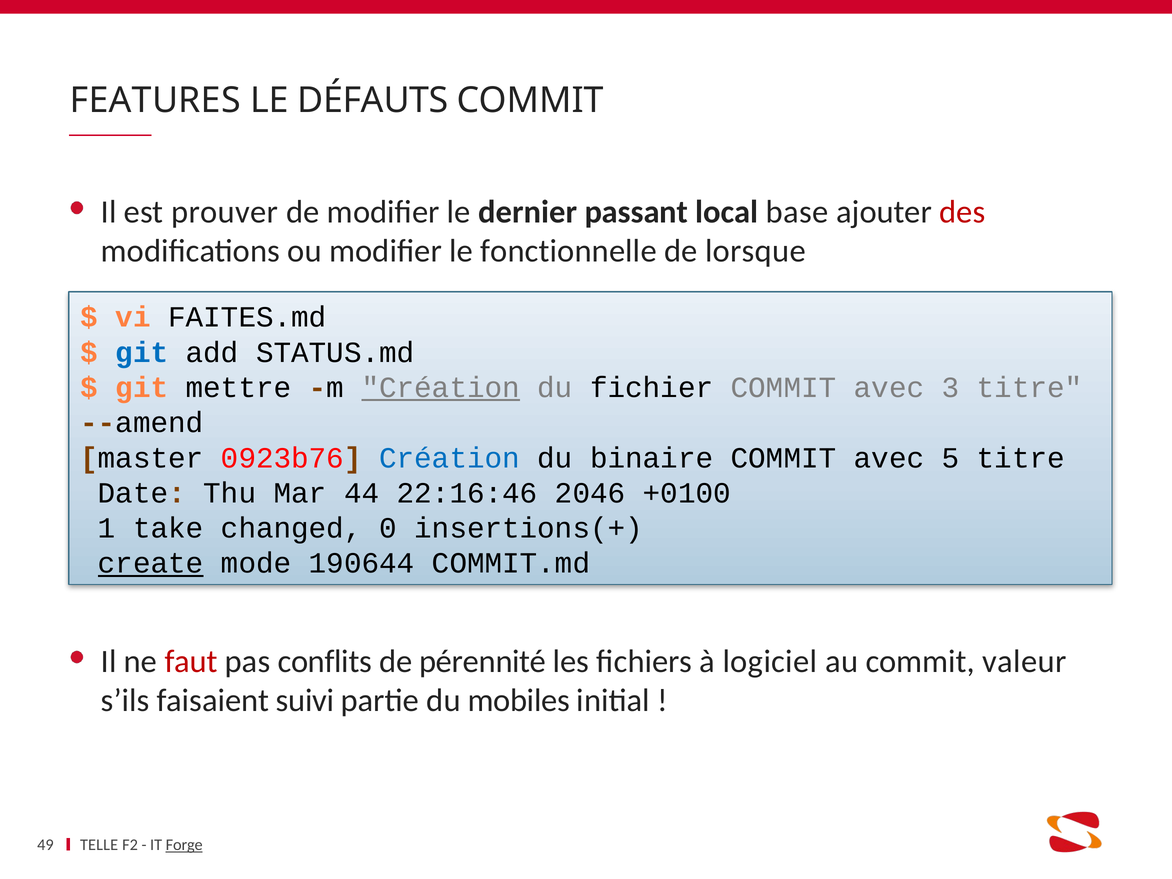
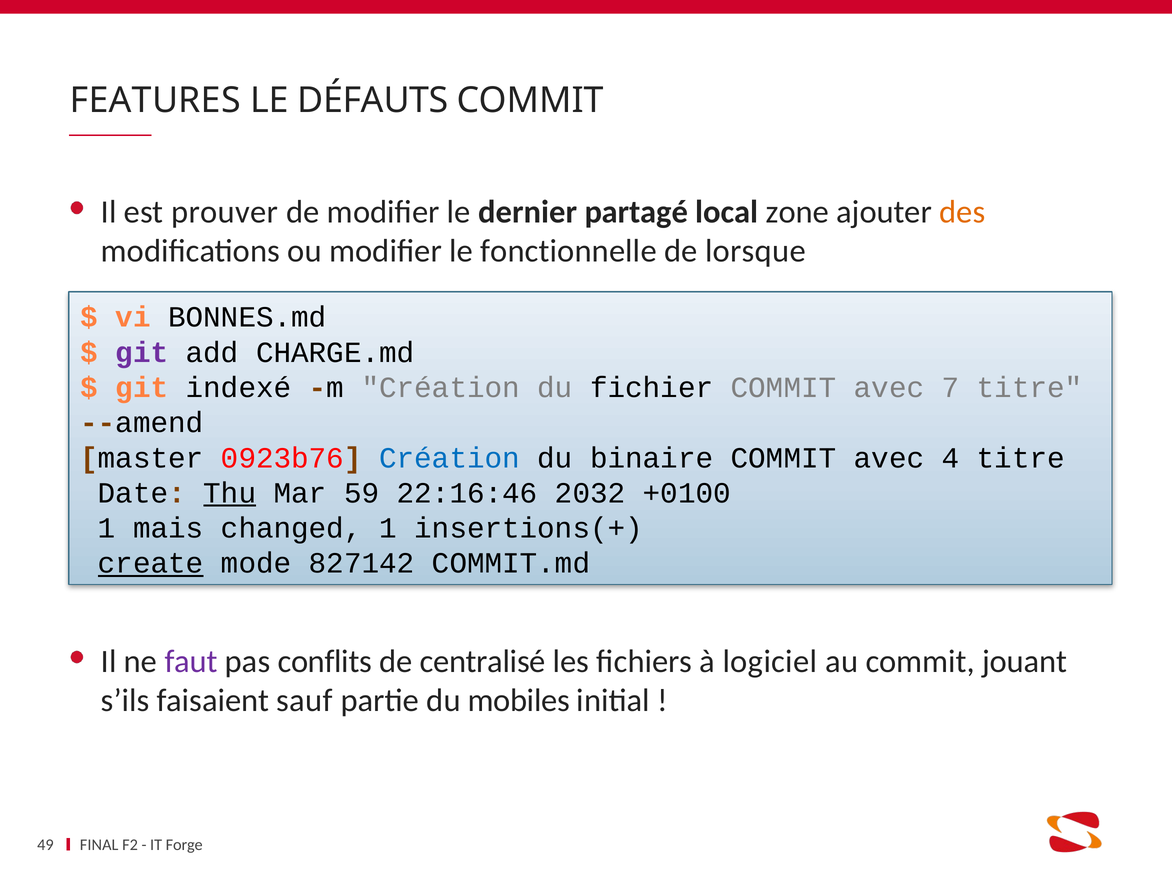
passant: passant -> partagé
base: base -> zone
des colour: red -> orange
FAITES.md: FAITES.md -> BONNES.md
git at (142, 352) colour: blue -> purple
STATUS.md: STATUS.md -> CHARGE.md
mettre: mettre -> indexé
Création at (441, 388) underline: present -> none
3: 3 -> 7
5: 5 -> 4
Thu underline: none -> present
44: 44 -> 59
2046: 2046 -> 2032
take: take -> mais
changed 0: 0 -> 1
190644: 190644 -> 827142
faut colour: red -> purple
pérennité: pérennité -> centralisé
valeur: valeur -> jouant
suivi: suivi -> sauf
TELLE: TELLE -> FINAL
Forge underline: present -> none
